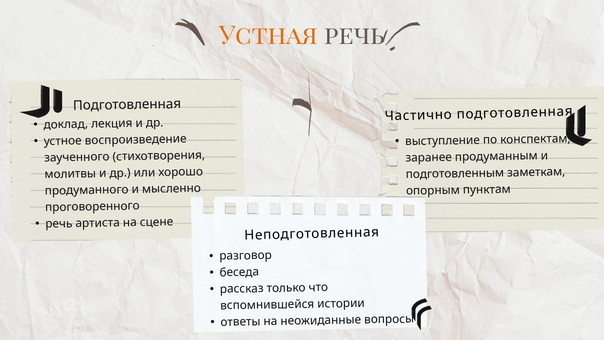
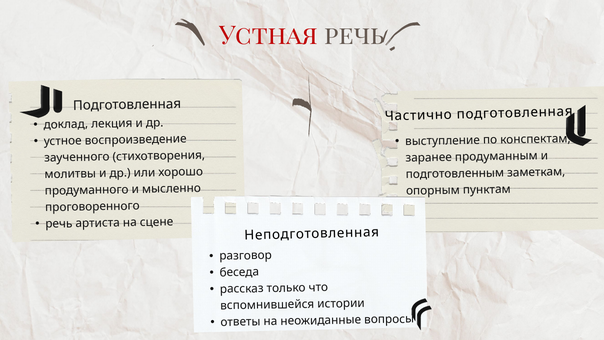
Устная colour: orange -> red
